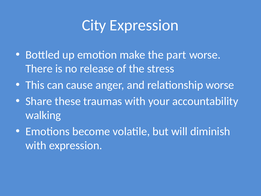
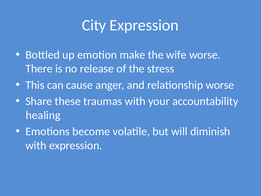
part: part -> wife
walking: walking -> healing
